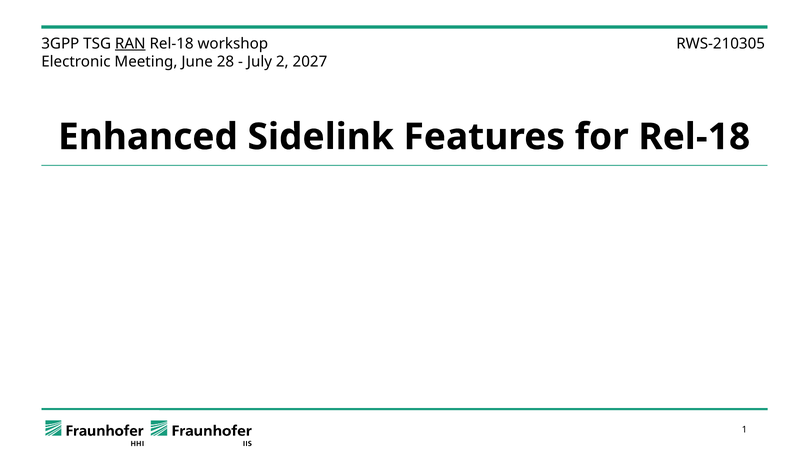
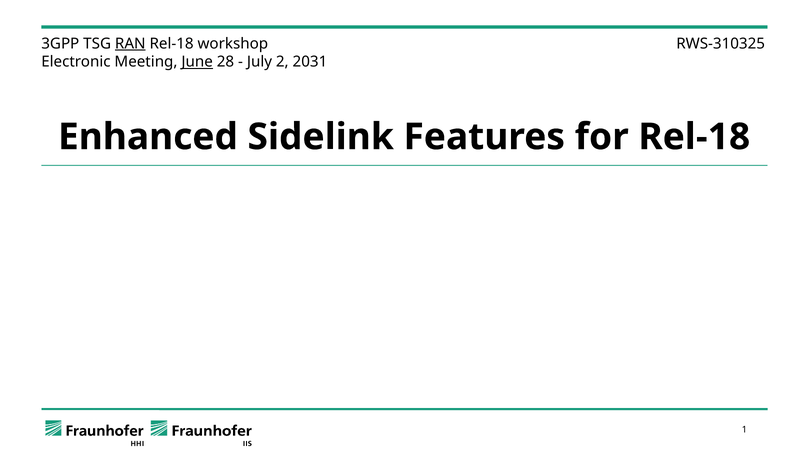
RWS-210305: RWS-210305 -> RWS-310325
June underline: none -> present
2027: 2027 -> 2031
